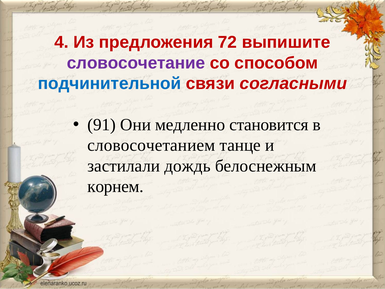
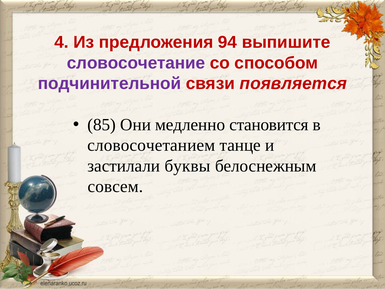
72: 72 -> 94
подчинительной colour: blue -> purple
согласными: согласными -> появляется
91: 91 -> 85
дождь: дождь -> буквы
корнем: корнем -> совсем
